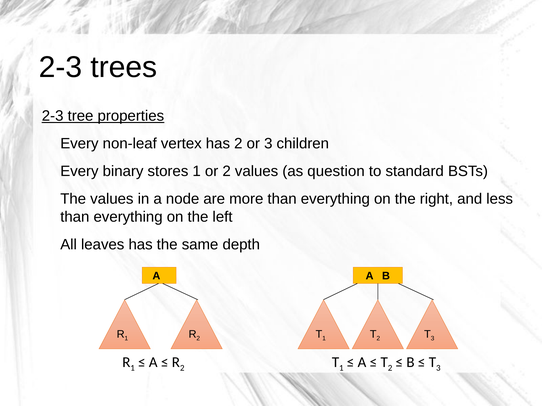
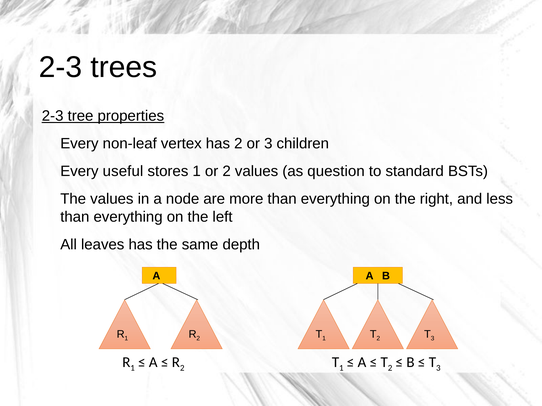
binary: binary -> useful
